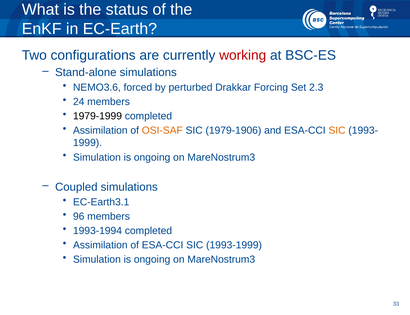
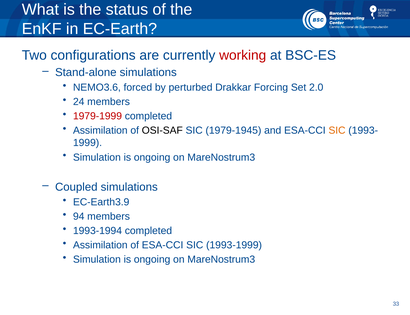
2.3: 2.3 -> 2.0
1979-1999 colour: black -> red
OSI-SAF colour: orange -> black
1979-1906: 1979-1906 -> 1979-1945
EC-Earth3.1: EC-Earth3.1 -> EC-Earth3.9
96: 96 -> 94
